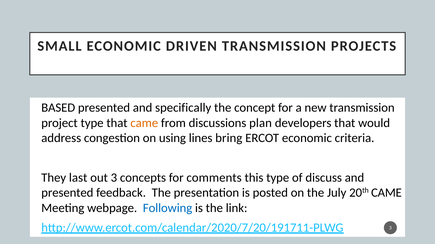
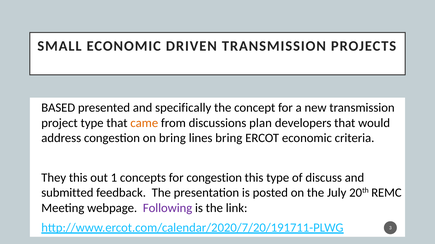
on using: using -> bring
They last: last -> this
out 3: 3 -> 1
for comments: comments -> congestion
presented at (67, 193): presented -> submitted
20th CAME: CAME -> REMC
Following colour: blue -> purple
